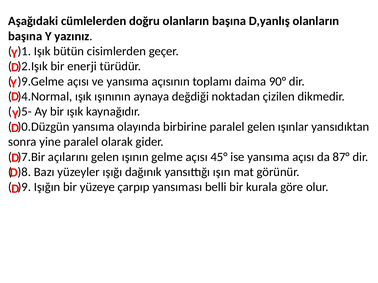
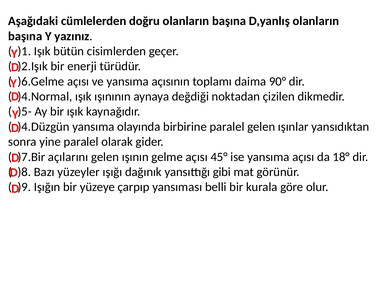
)9.Gelme: )9.Gelme -> )6.Gelme
)0.Düzgün: )0.Düzgün -> )4.Düzgün
87°: 87° -> 18°
ışın: ışın -> gibi
